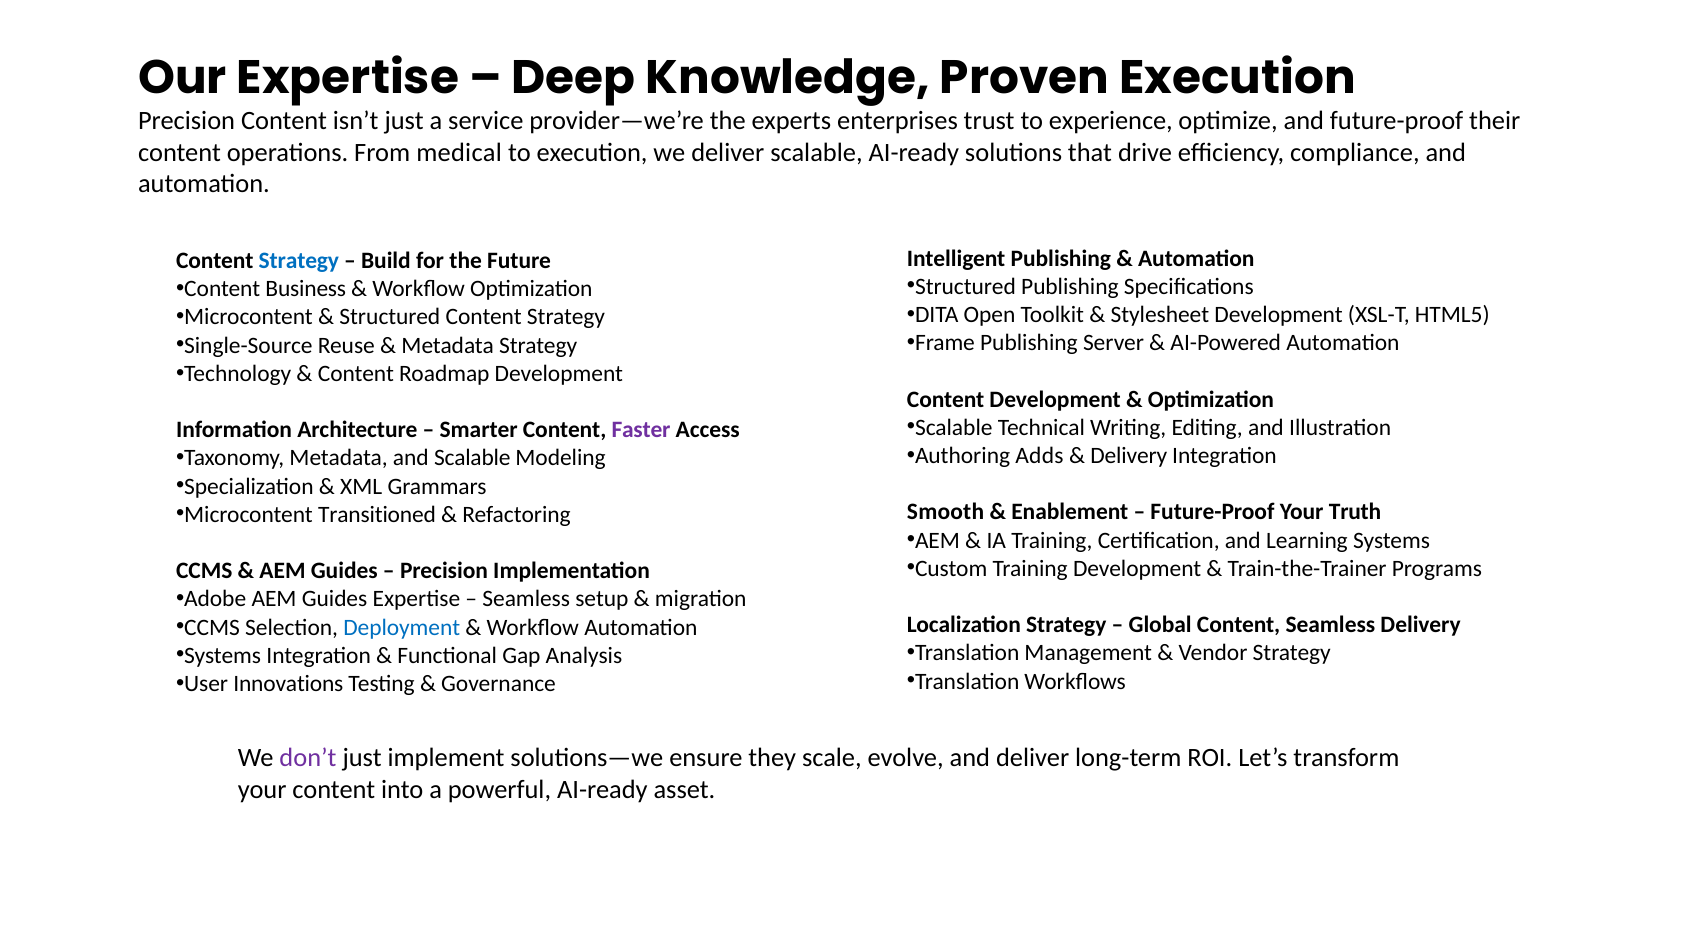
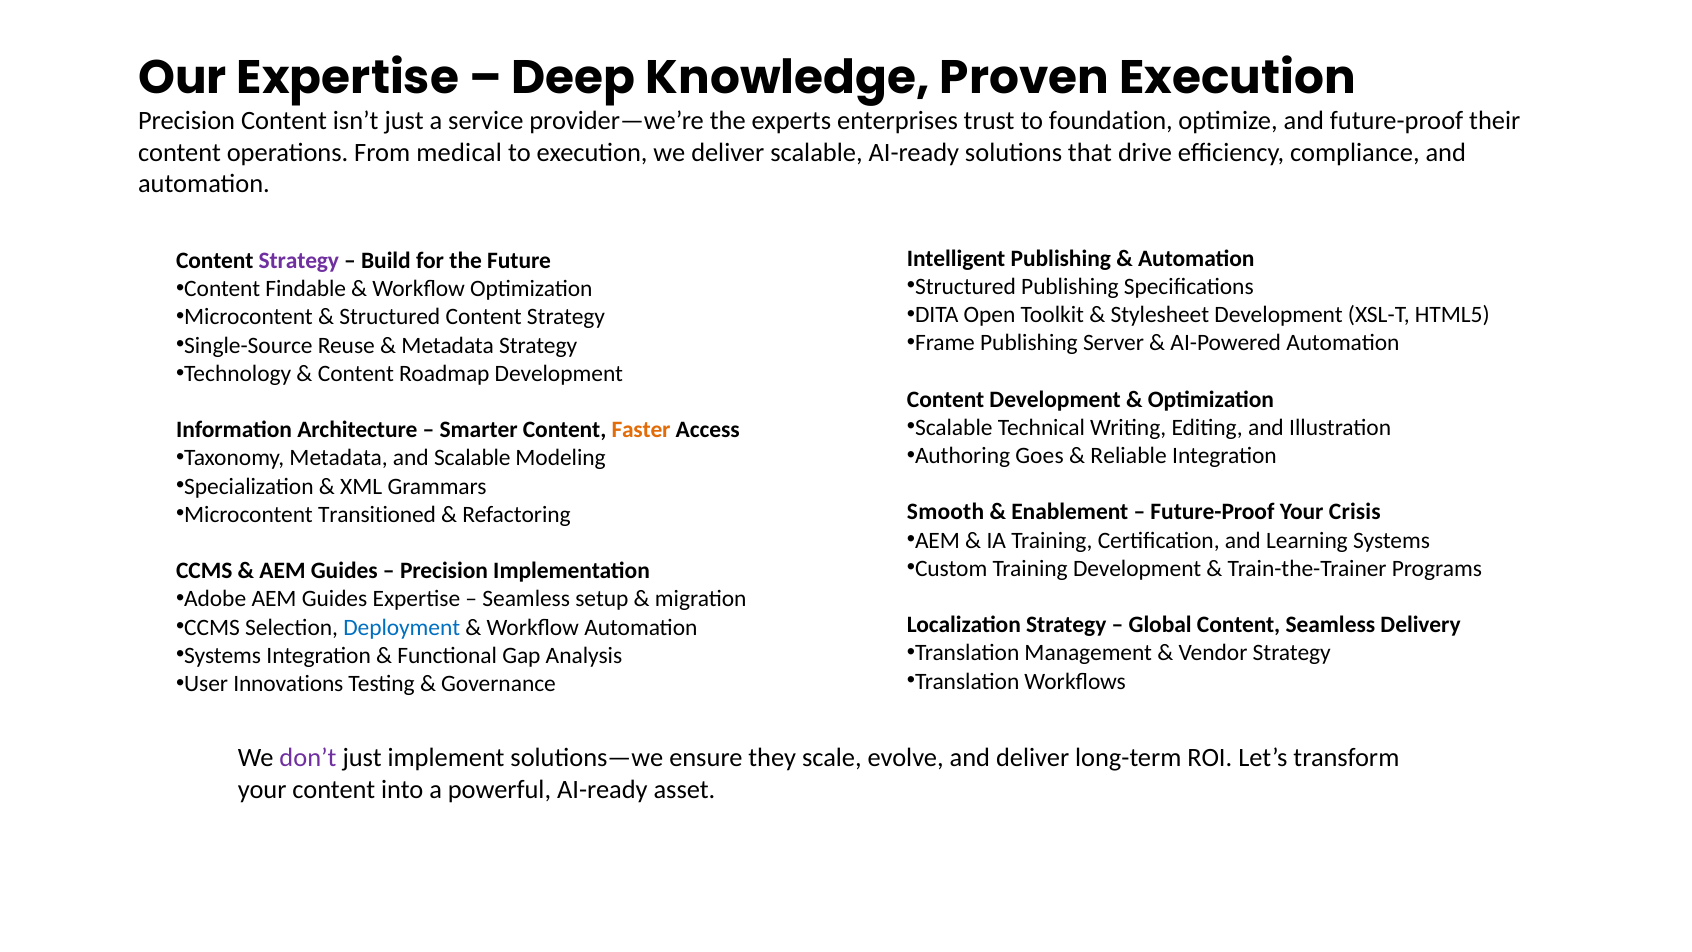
experience: experience -> foundation
Strategy at (299, 261) colour: blue -> purple
Business: Business -> Findable
Faster colour: purple -> orange
Adds: Adds -> Goes
Delivery at (1129, 456): Delivery -> Reliable
Truth: Truth -> Crisis
